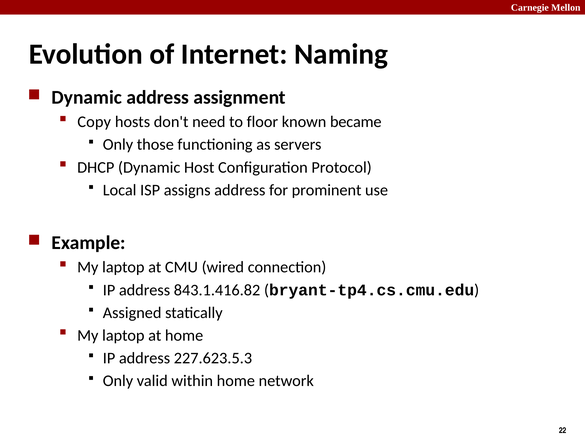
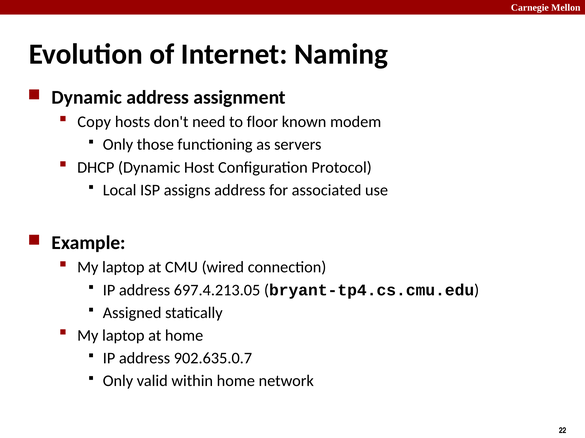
became: became -> modem
prominent: prominent -> associated
843.1.416.82: 843.1.416.82 -> 697.4.213.05
227.623.5.3: 227.623.5.3 -> 902.635.0.7
